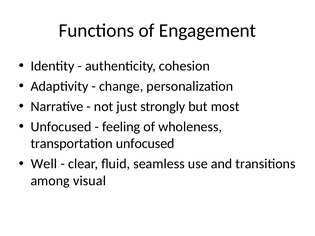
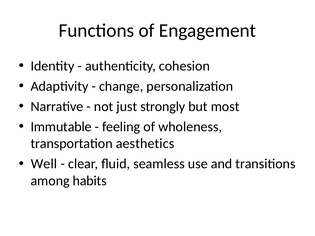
Unfocused at (61, 127): Unfocused -> Immutable
transportation unfocused: unfocused -> aesthetics
visual: visual -> habits
